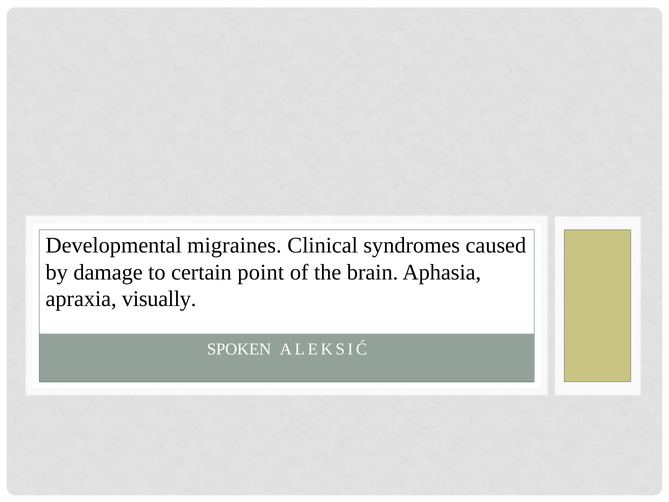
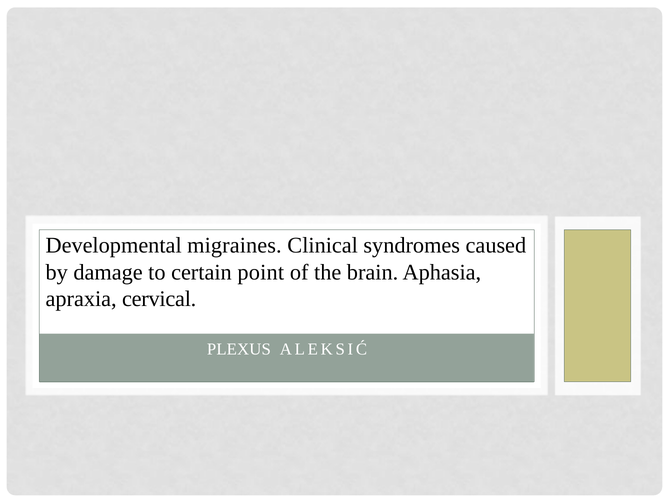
visually: visually -> cervical
SPOKEN: SPOKEN -> PLEXUS
